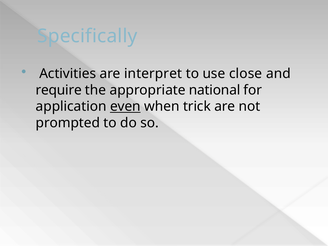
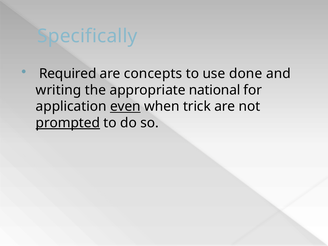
Activities: Activities -> Required
interpret: interpret -> concepts
close: close -> done
require: require -> writing
prompted underline: none -> present
